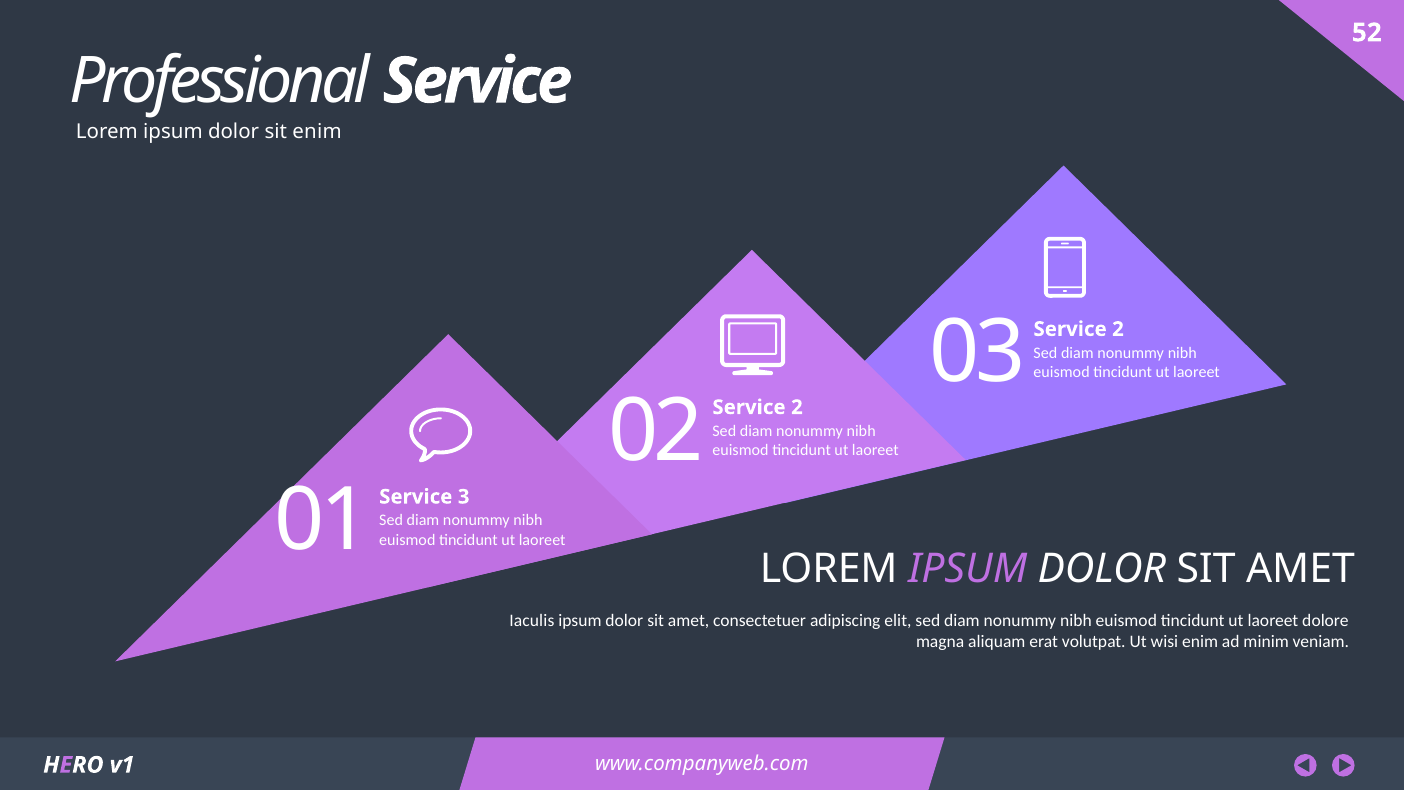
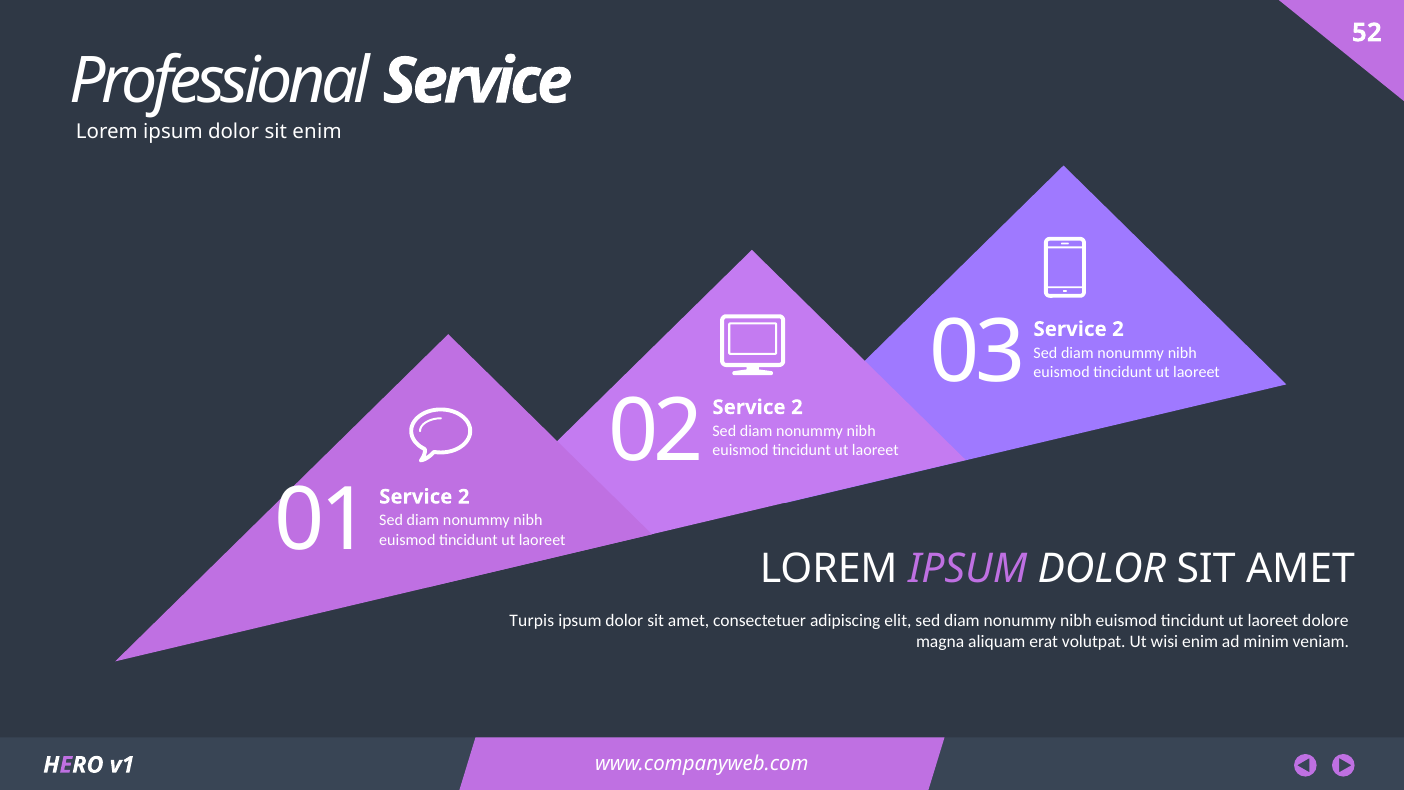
3 at (464, 497): 3 -> 2
Iaculis: Iaculis -> Turpis
